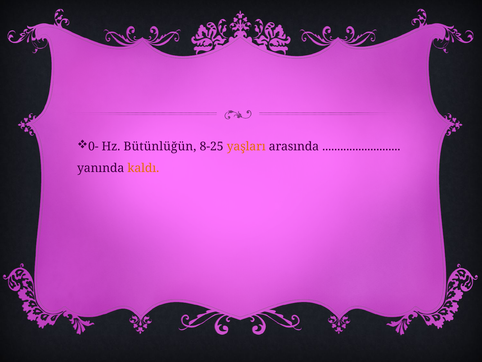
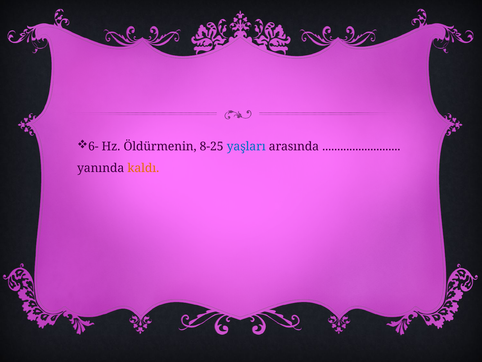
0-: 0- -> 6-
Bütünlüğün: Bütünlüğün -> Öldürmenin
yaşları colour: orange -> blue
